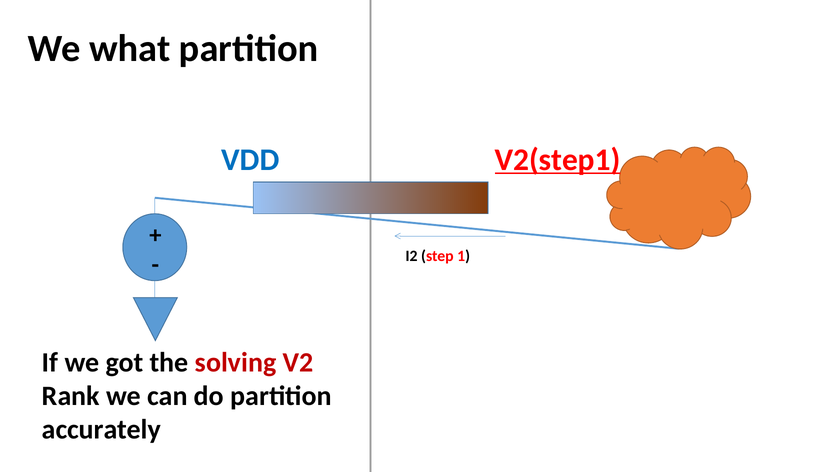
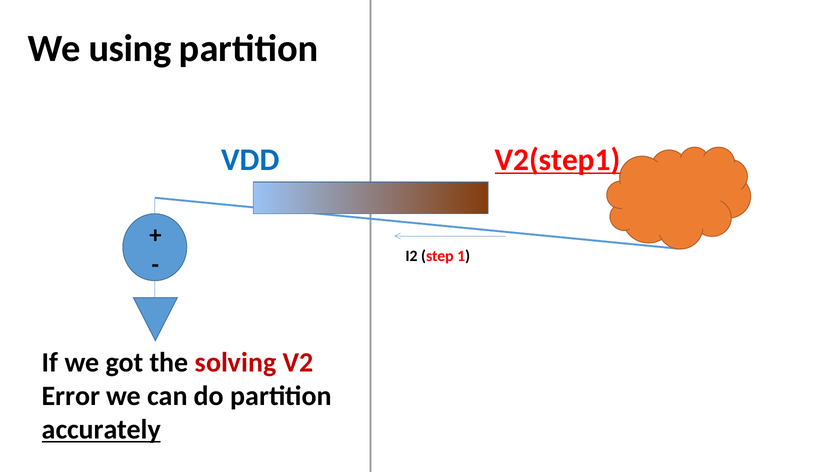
what: what -> using
Rank: Rank -> Error
accurately underline: none -> present
